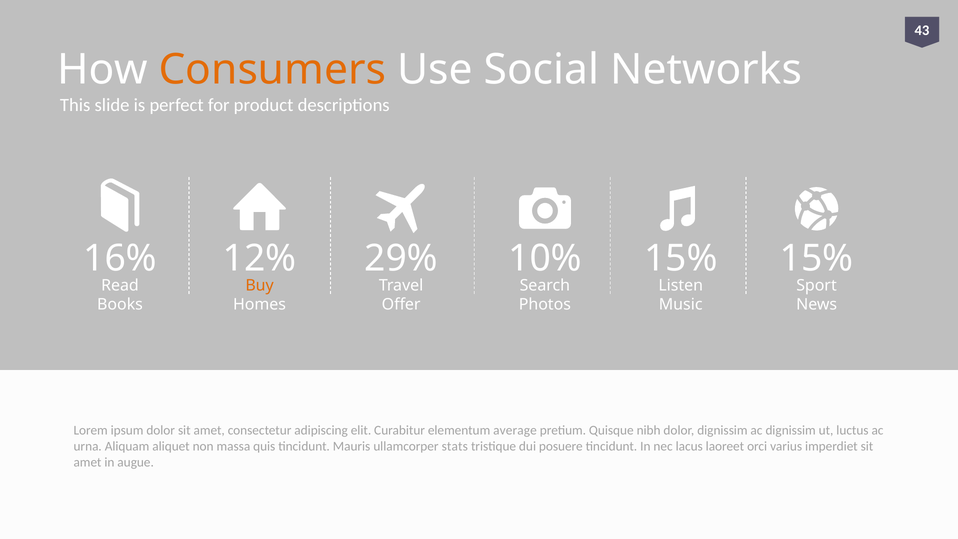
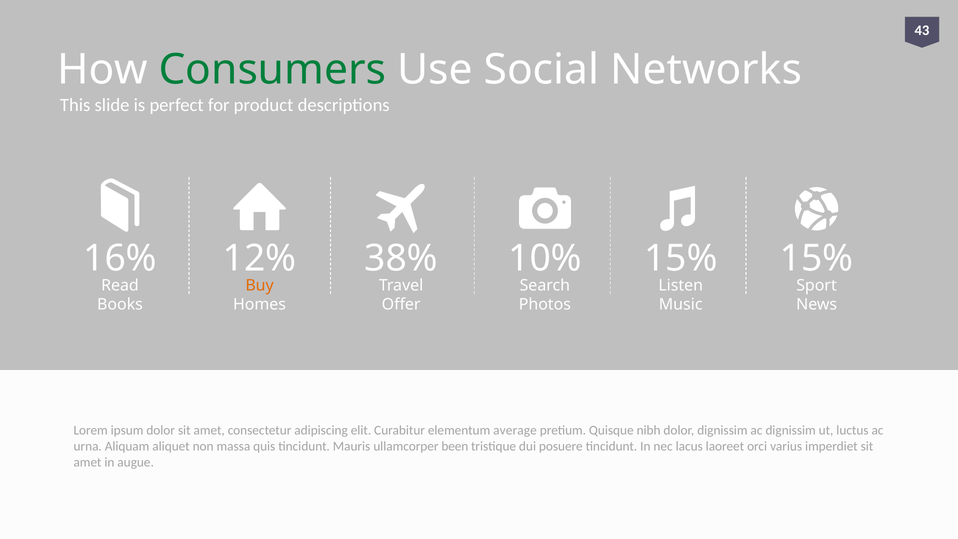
Consumers colour: orange -> green
29%: 29% -> 38%
stats: stats -> been
